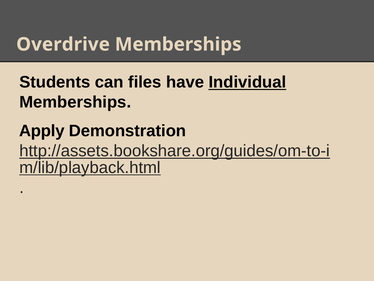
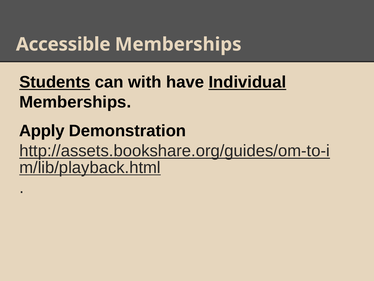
Overdrive: Overdrive -> Accessible
Students underline: none -> present
files: files -> with
